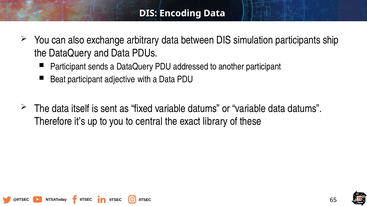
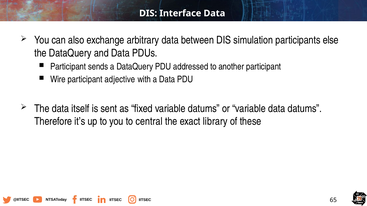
Encoding: Encoding -> Interface
ship: ship -> else
Beat: Beat -> Wire
